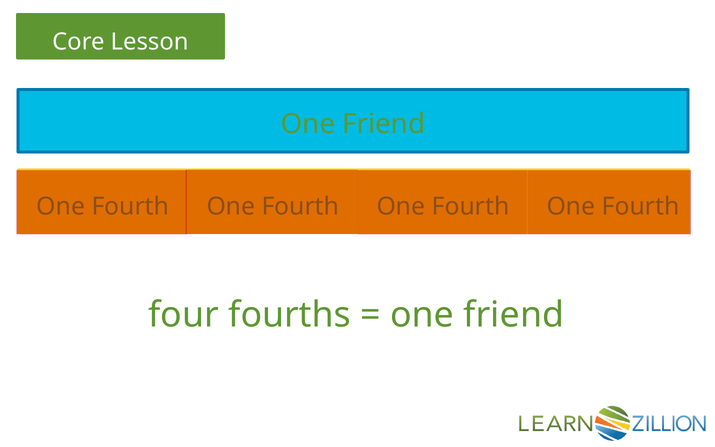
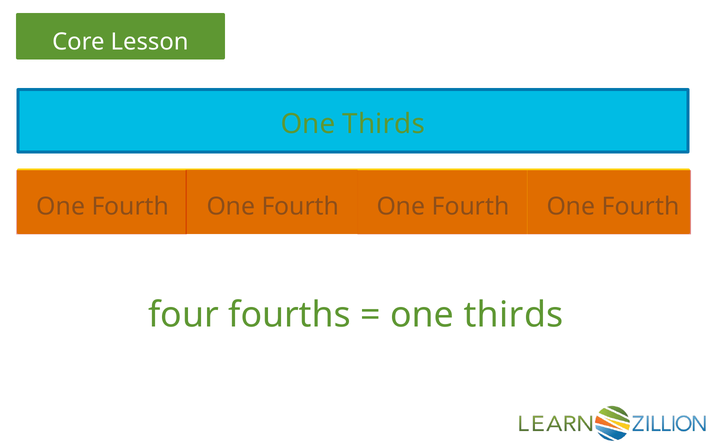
Friend at (384, 124): Friend -> Thirds
friend at (514, 315): friend -> thirds
